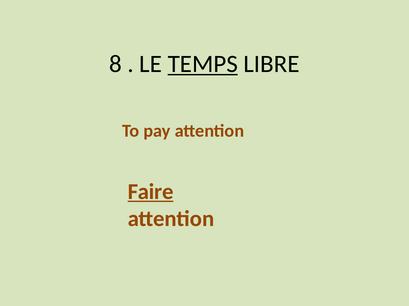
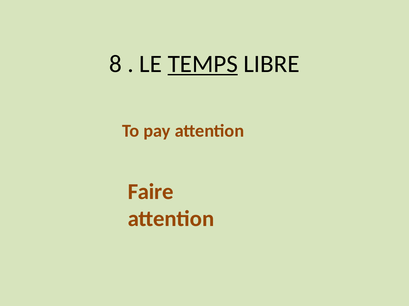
Faire underline: present -> none
